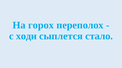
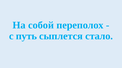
горох: горох -> собой
ходи: ходи -> путь
